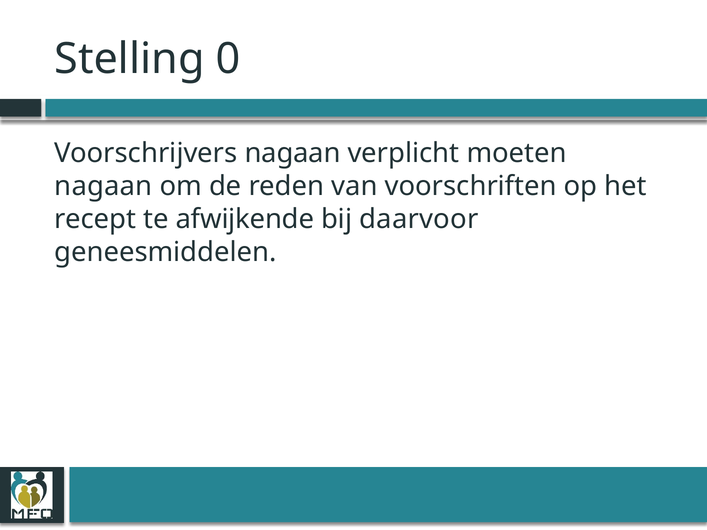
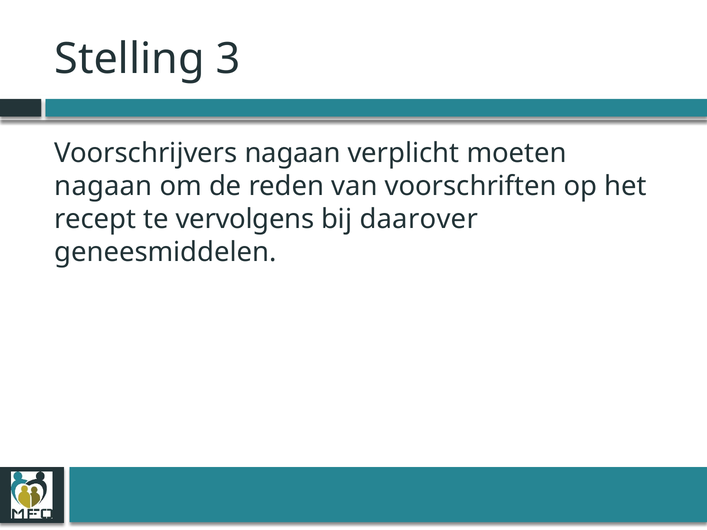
0: 0 -> 3
afwijkende: afwijkende -> vervolgens
daarvoor: daarvoor -> daarover
